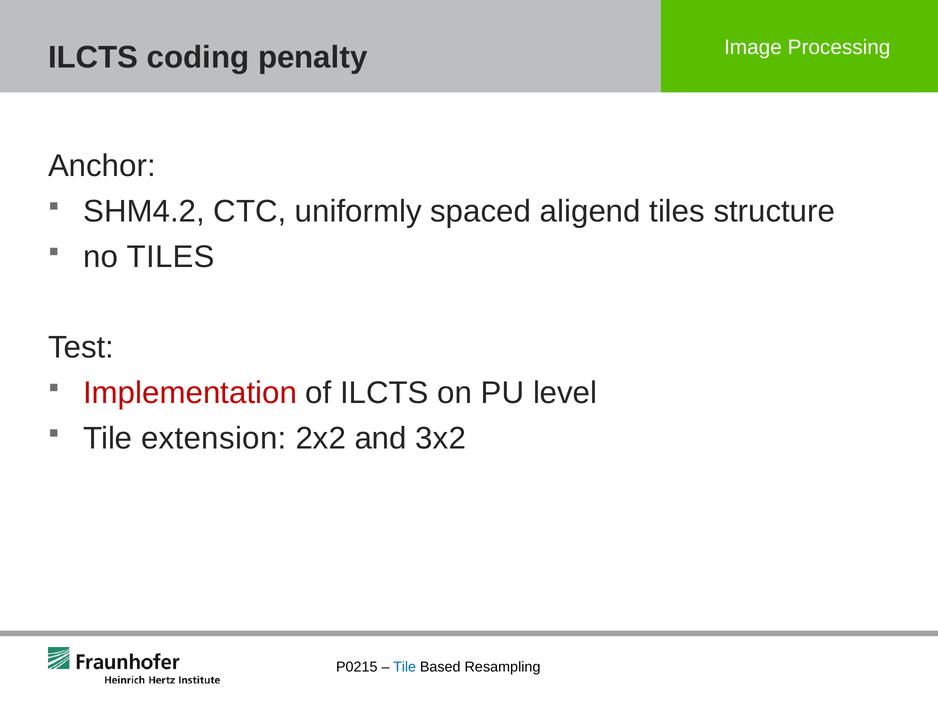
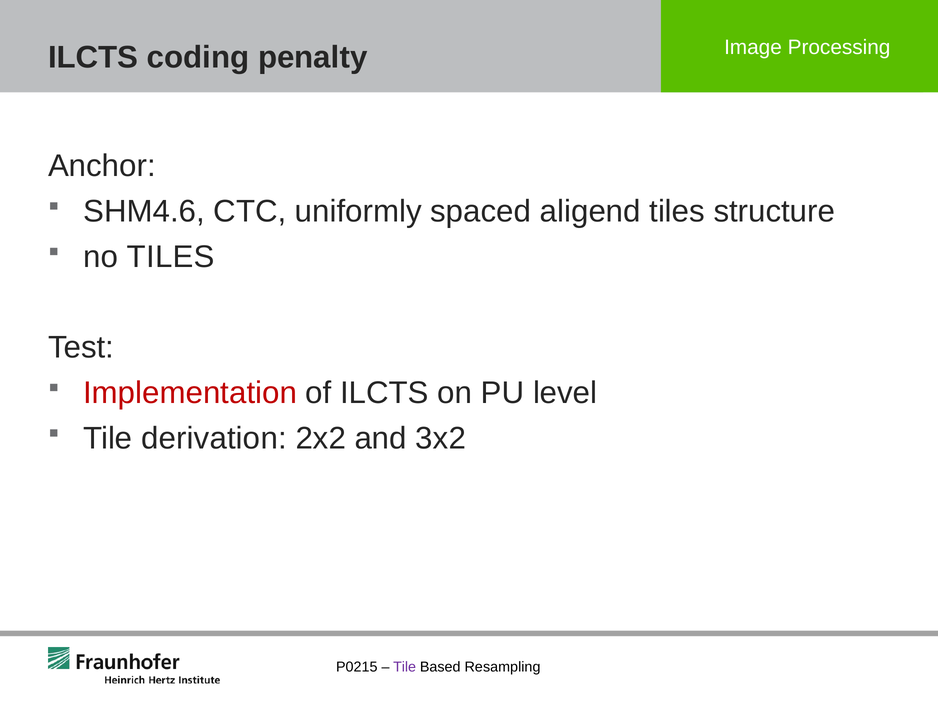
SHM4.2: SHM4.2 -> SHM4.6
extension: extension -> derivation
Tile at (405, 667) colour: blue -> purple
